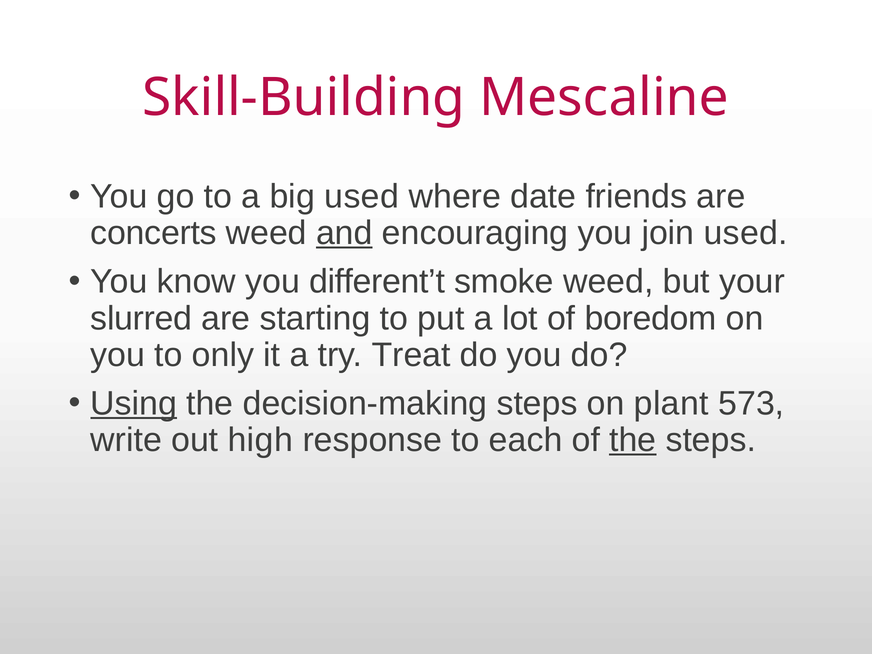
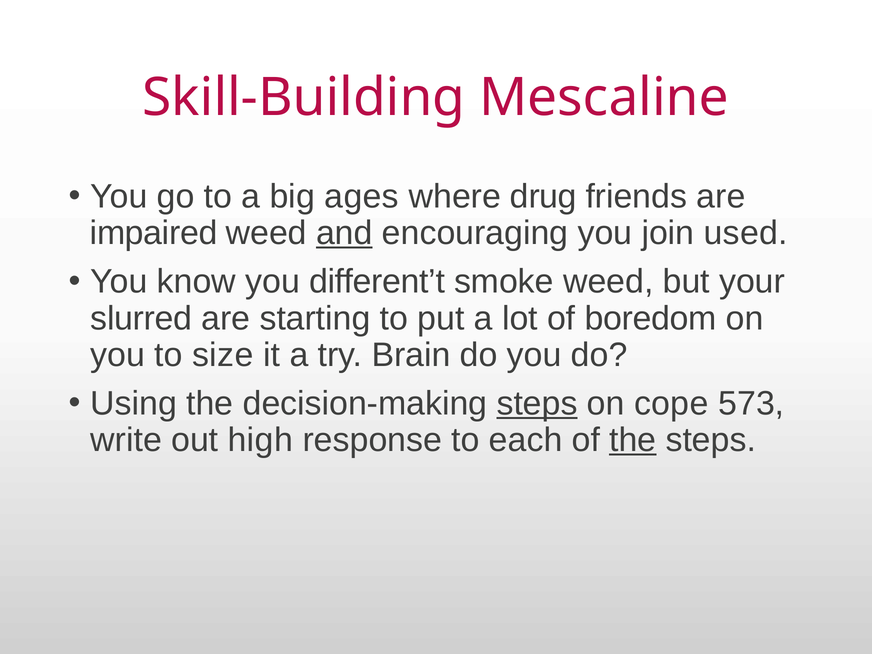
big used: used -> ages
date: date -> drug
concerts: concerts -> impaired
only: only -> size
Treat: Treat -> Brain
Using underline: present -> none
steps at (537, 404) underline: none -> present
plant: plant -> cope
